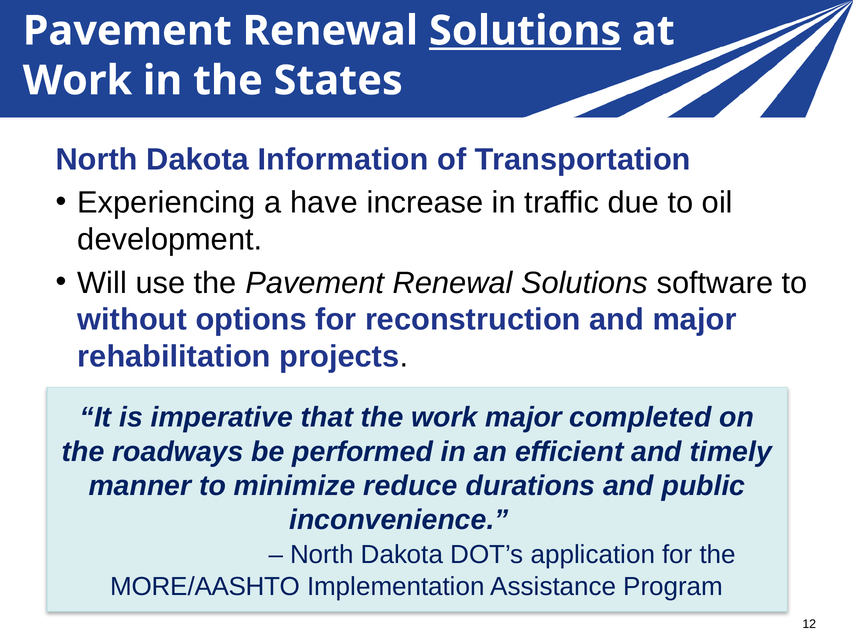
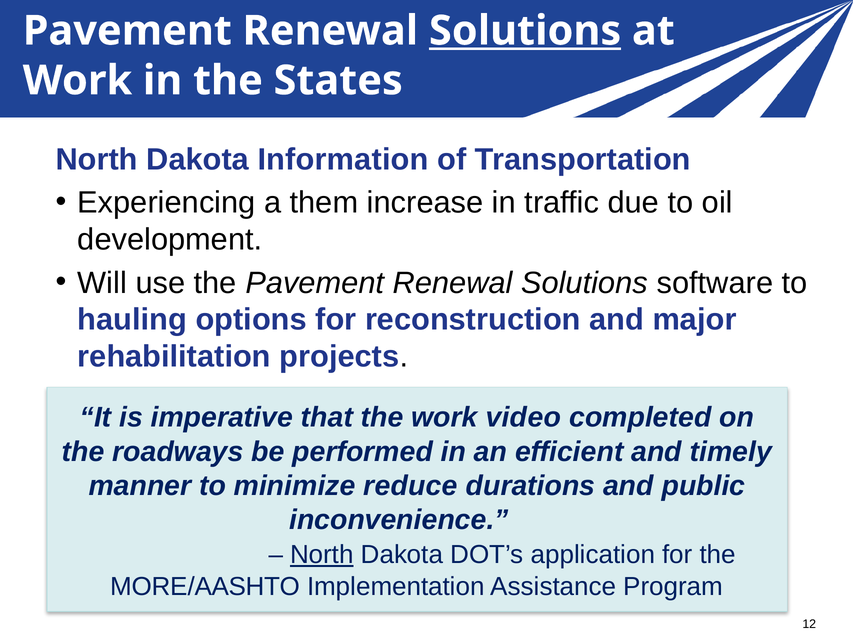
have: have -> them
without: without -> hauling
work major: major -> video
North at (322, 555) underline: none -> present
